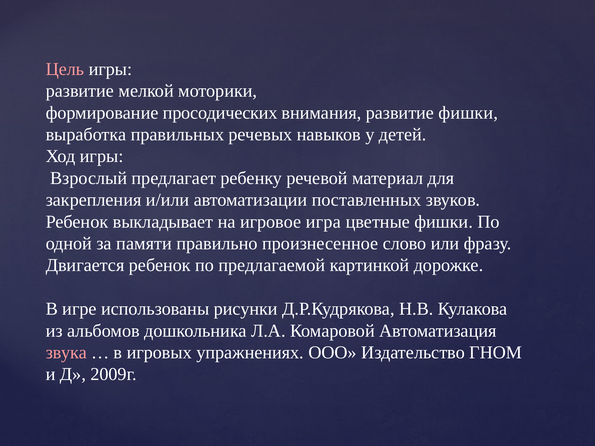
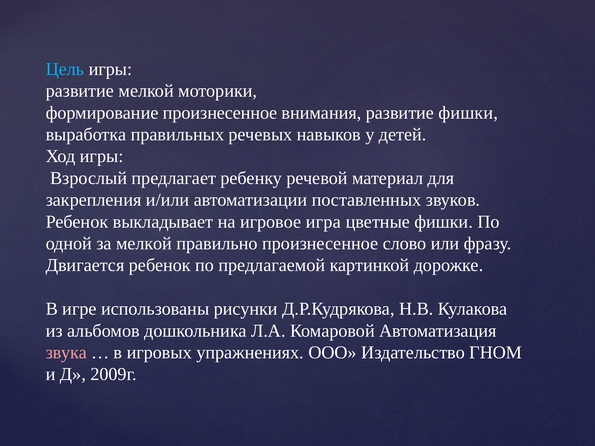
Цель colour: pink -> light blue
формирование просодических: просодических -> произнесенное
за памяти: памяти -> мелкой
